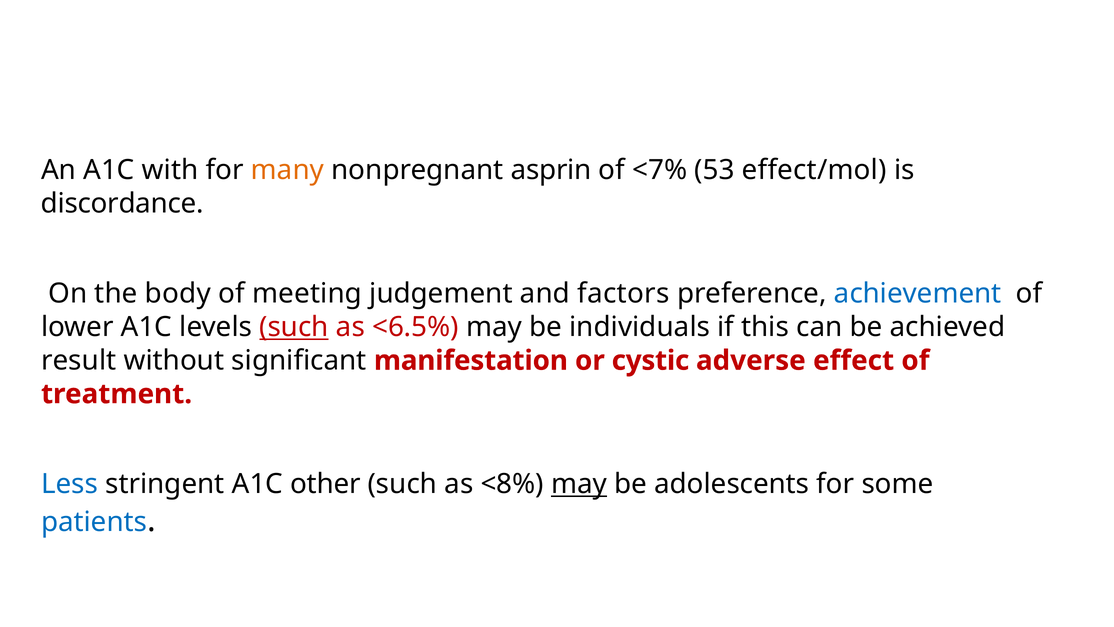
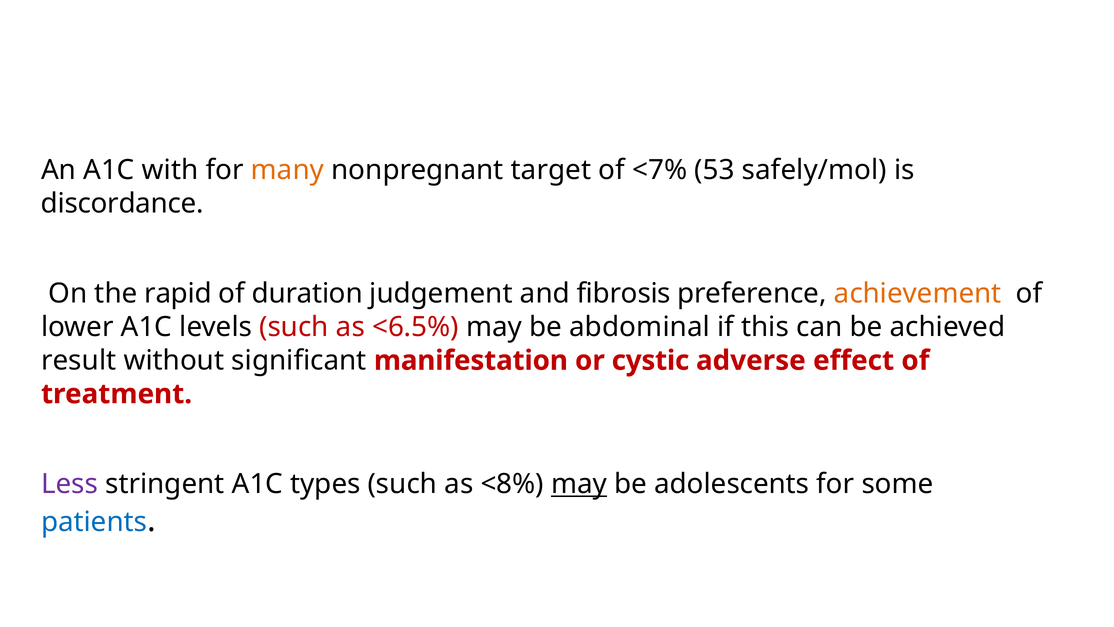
asprin: asprin -> target
effect/mol: effect/mol -> safely/mol
body: body -> rapid
meeting: meeting -> duration
factors: factors -> fibrosis
achievement colour: blue -> orange
such at (294, 327) underline: present -> none
individuals: individuals -> abdominal
Less colour: blue -> purple
other: other -> types
